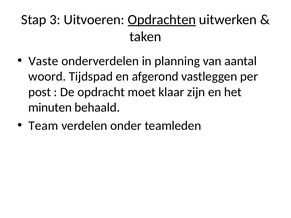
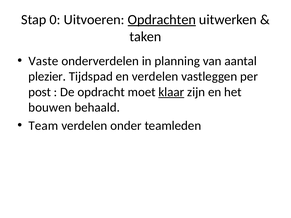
3: 3 -> 0
woord: woord -> plezier
en afgerond: afgerond -> verdelen
klaar underline: none -> present
minuten: minuten -> bouwen
